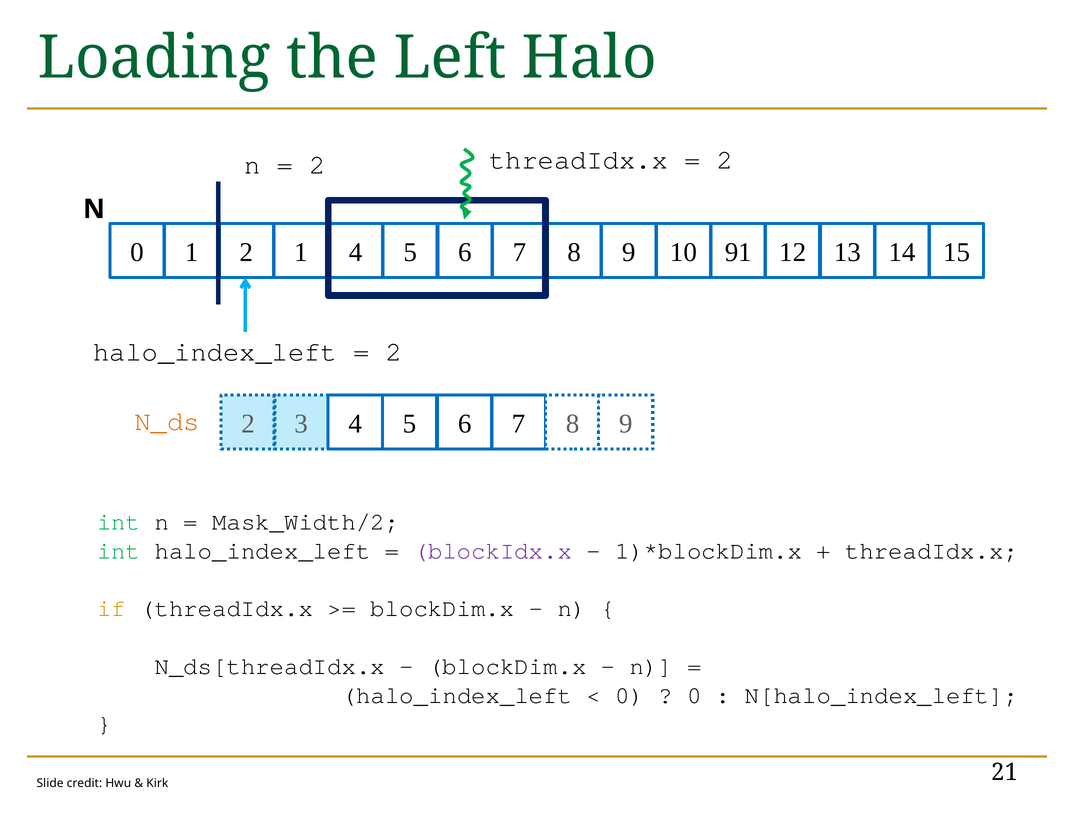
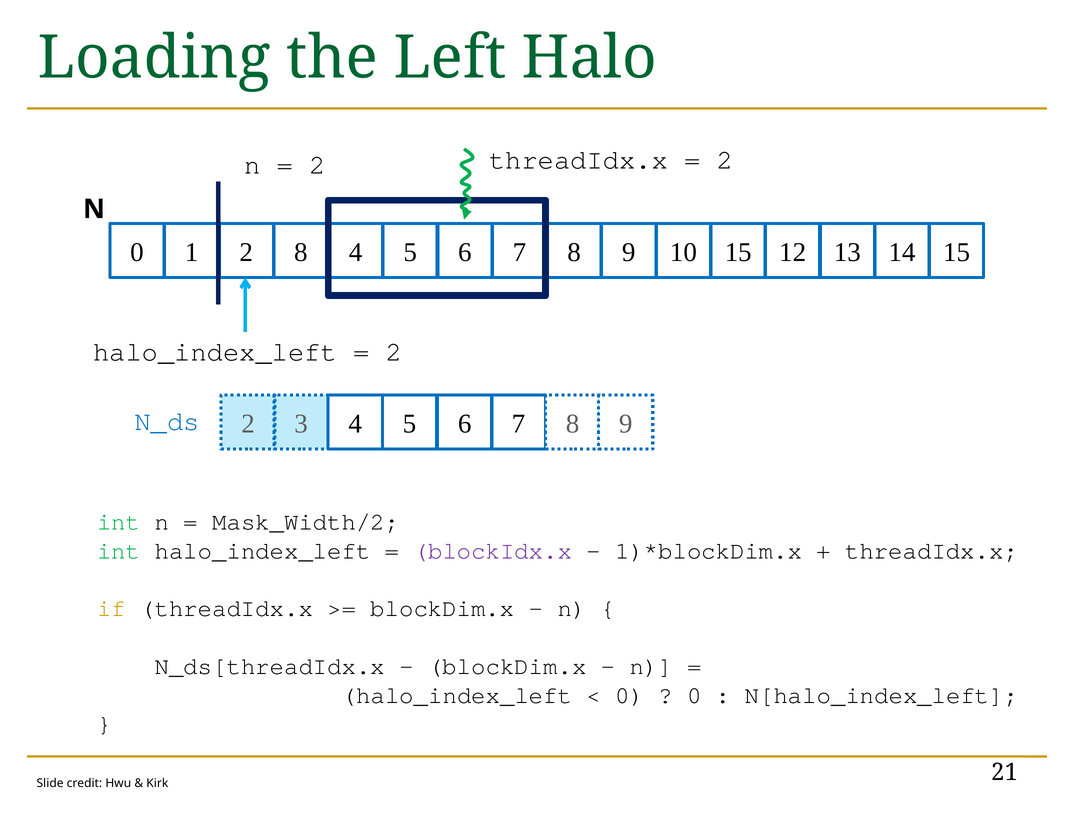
2 1: 1 -> 8
10 91: 91 -> 15
N_ds colour: orange -> blue
